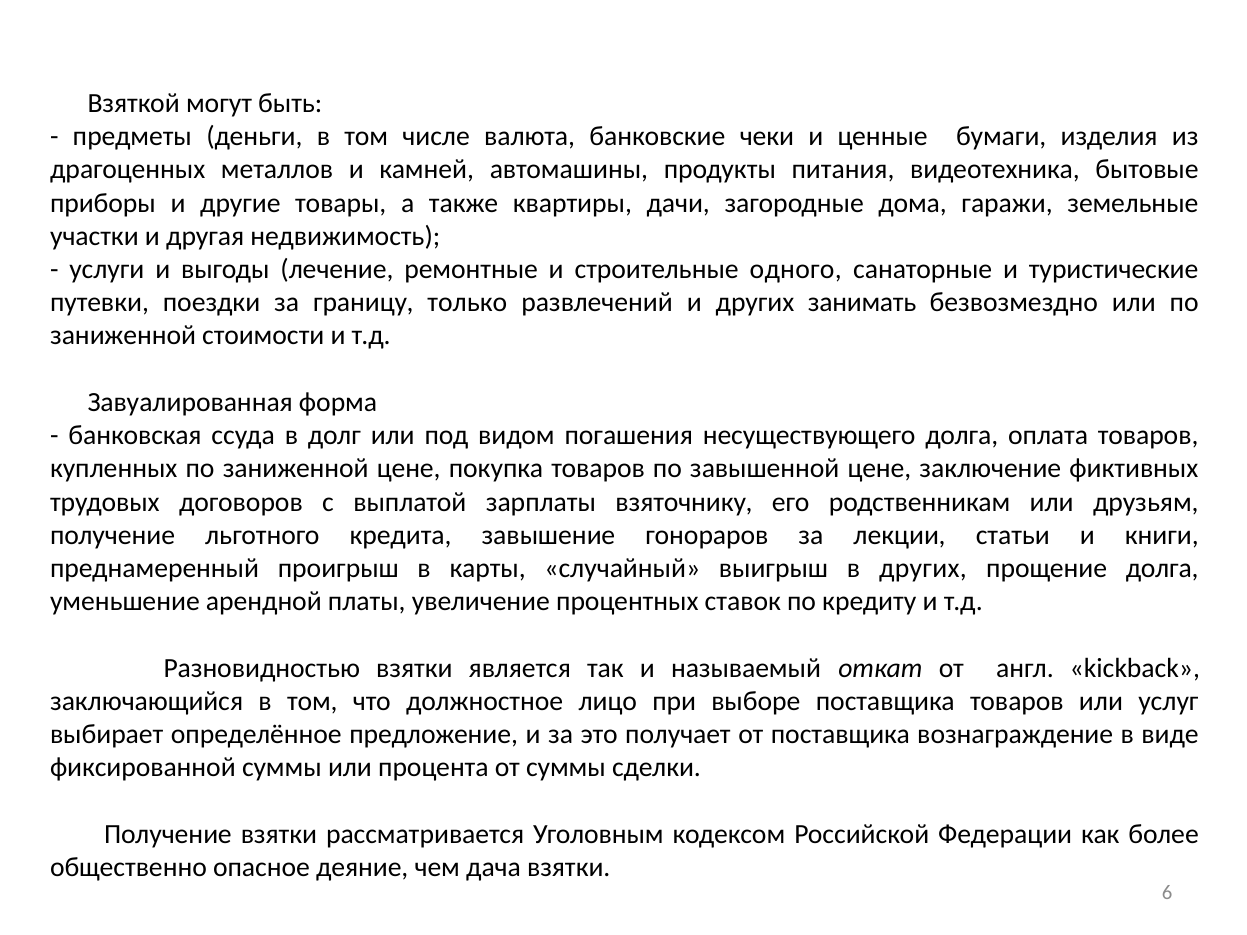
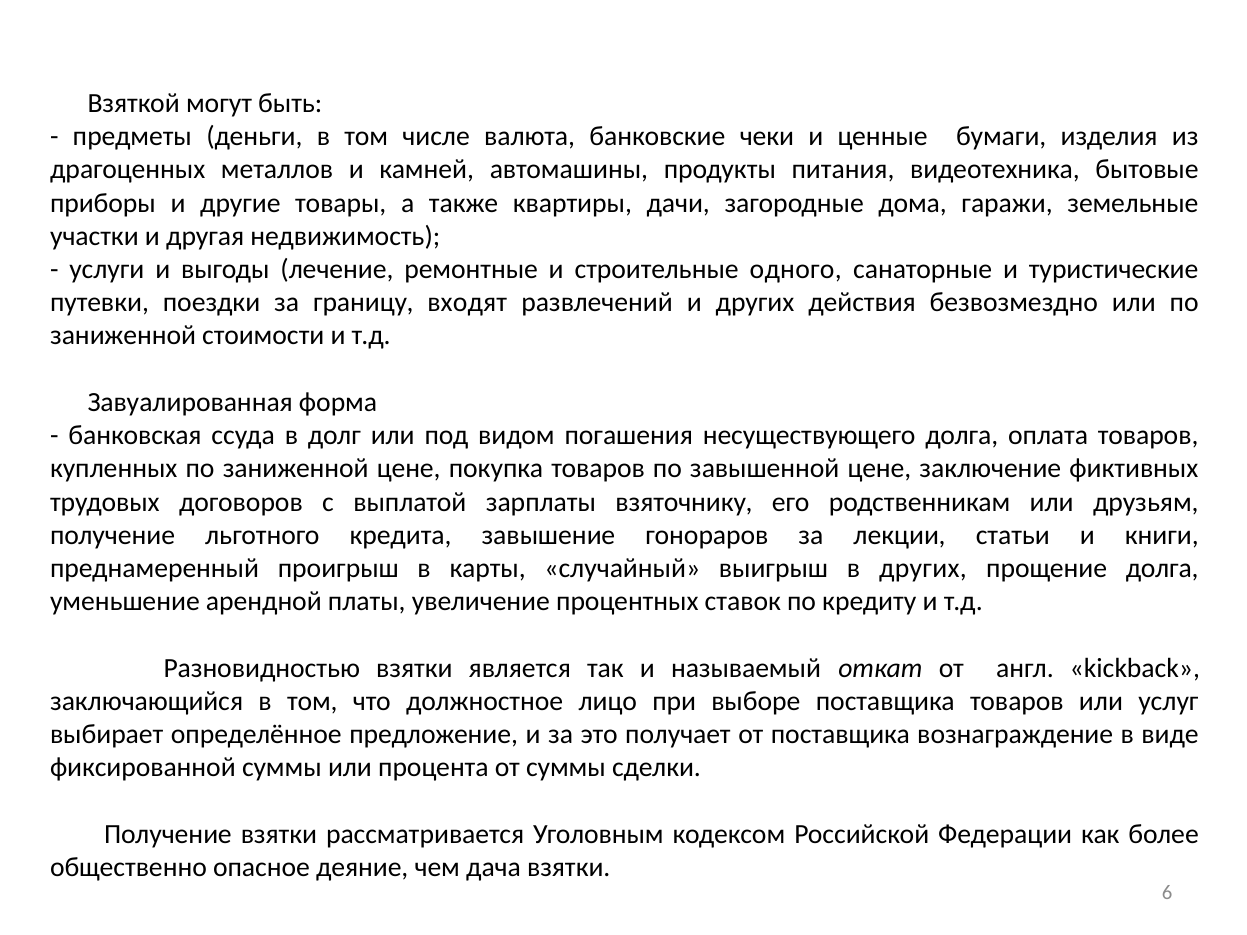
только: только -> входят
занимать: занимать -> действия
